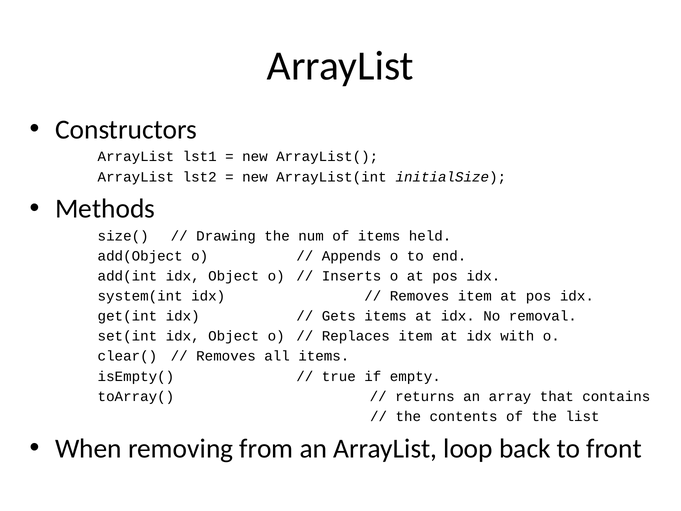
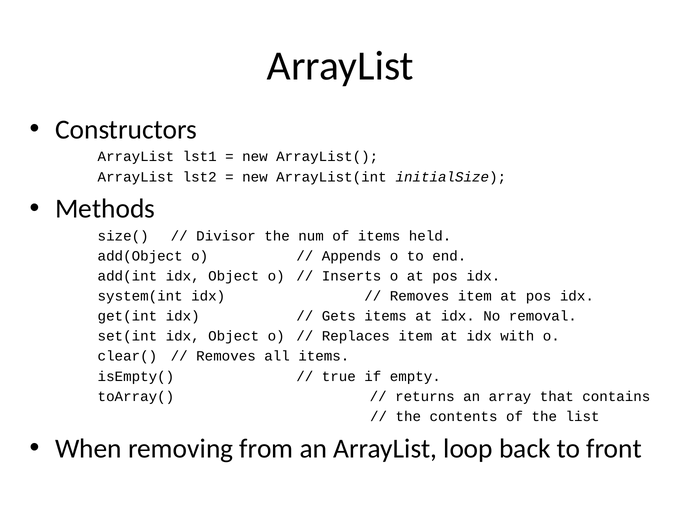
Drawing: Drawing -> Divisor
